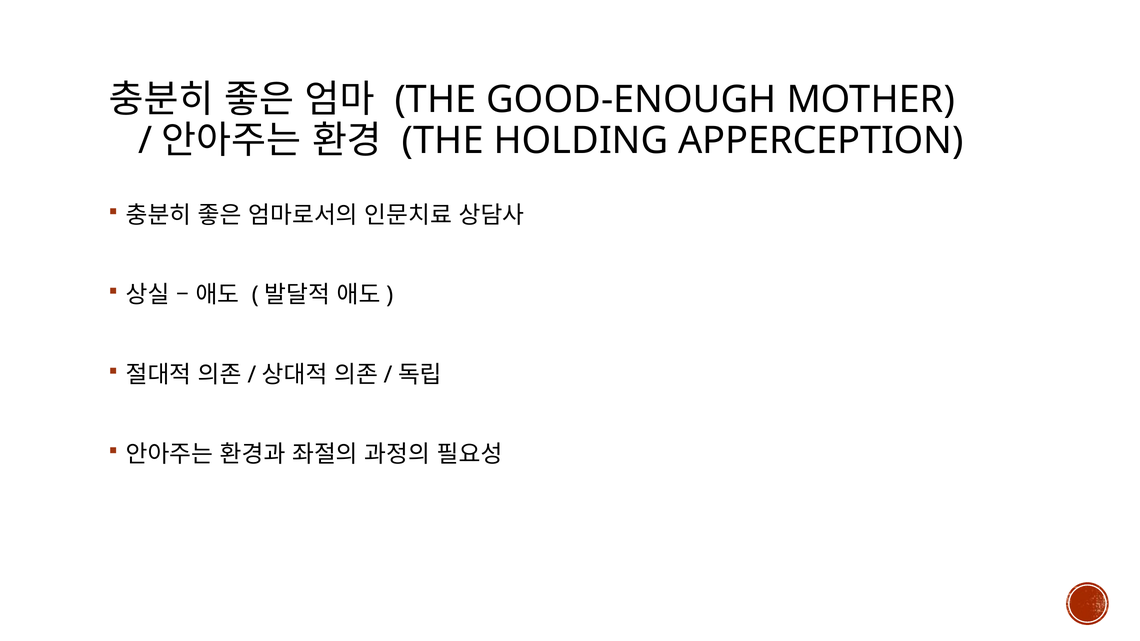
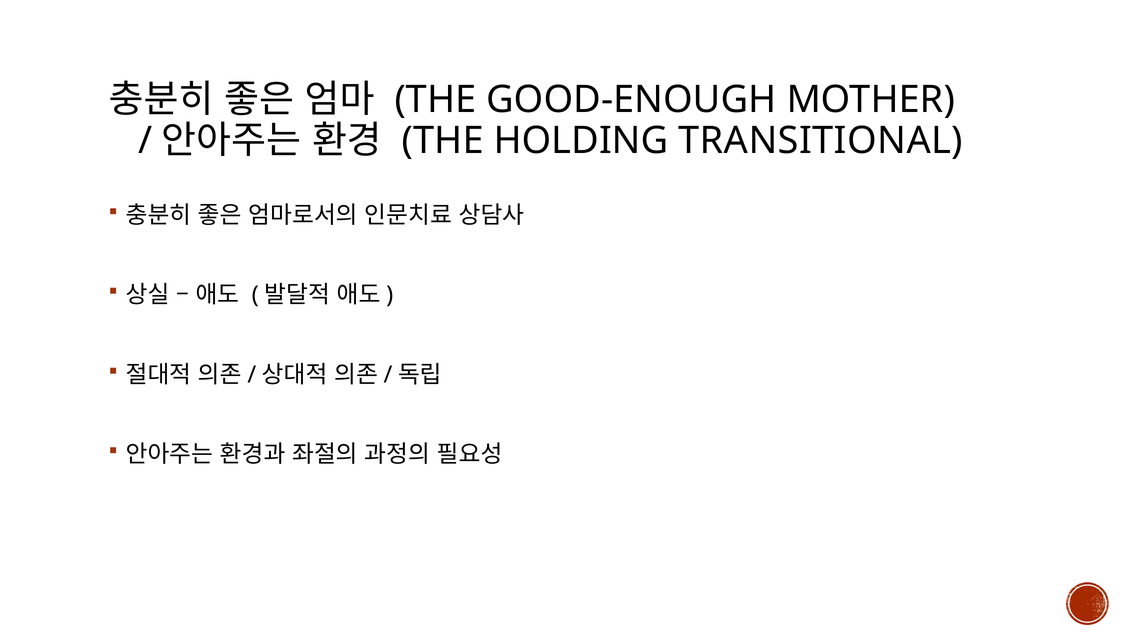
APPERCEPTION: APPERCEPTION -> TRANSITIONAL
